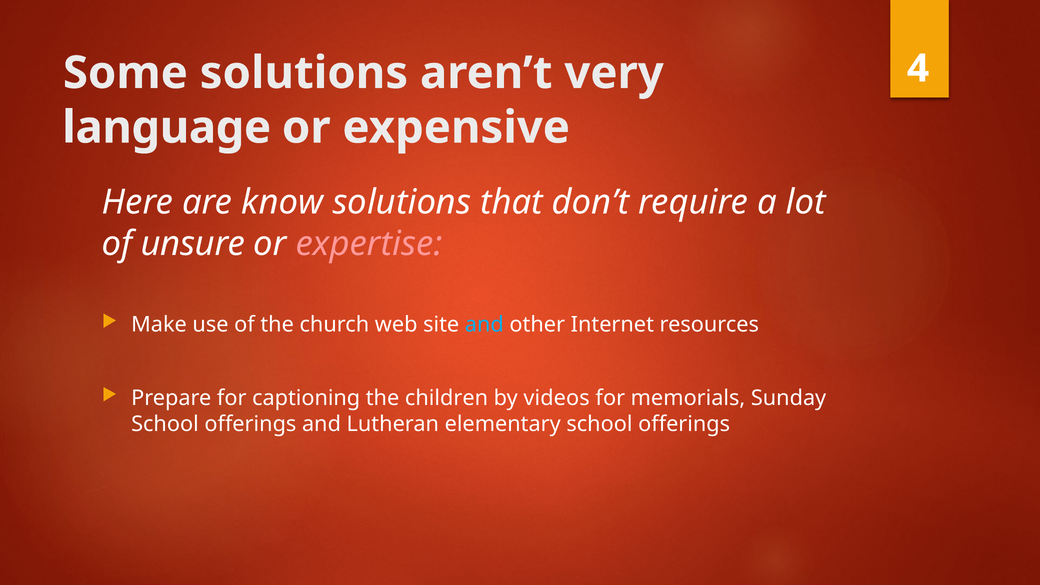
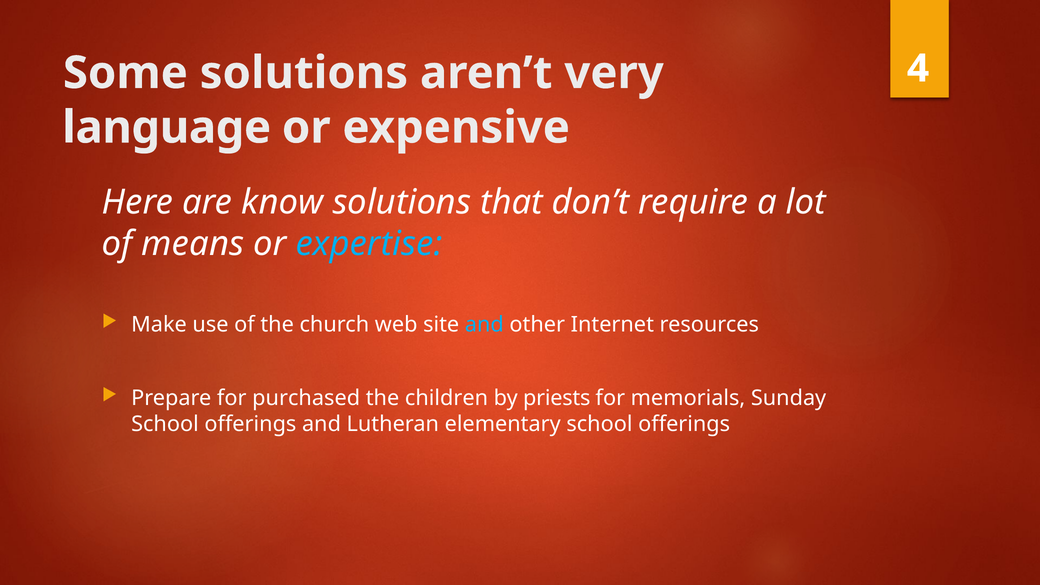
unsure: unsure -> means
expertise colour: pink -> light blue
captioning: captioning -> purchased
videos: videos -> priests
